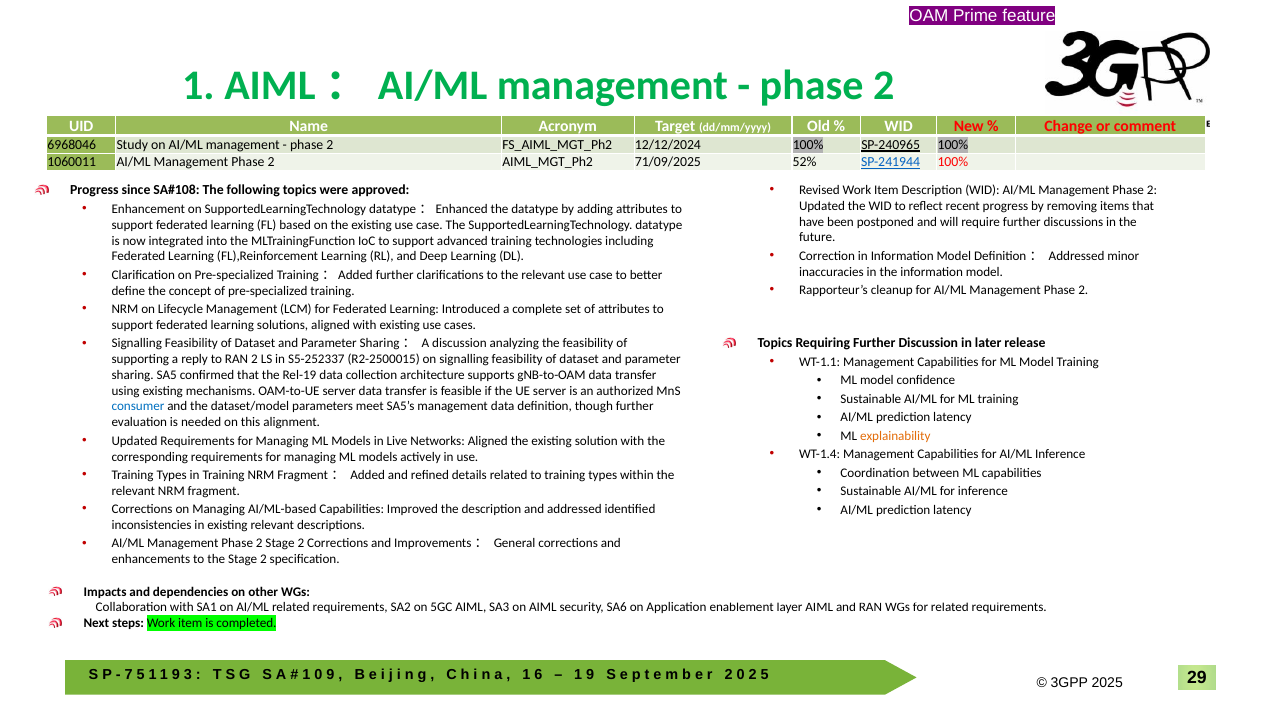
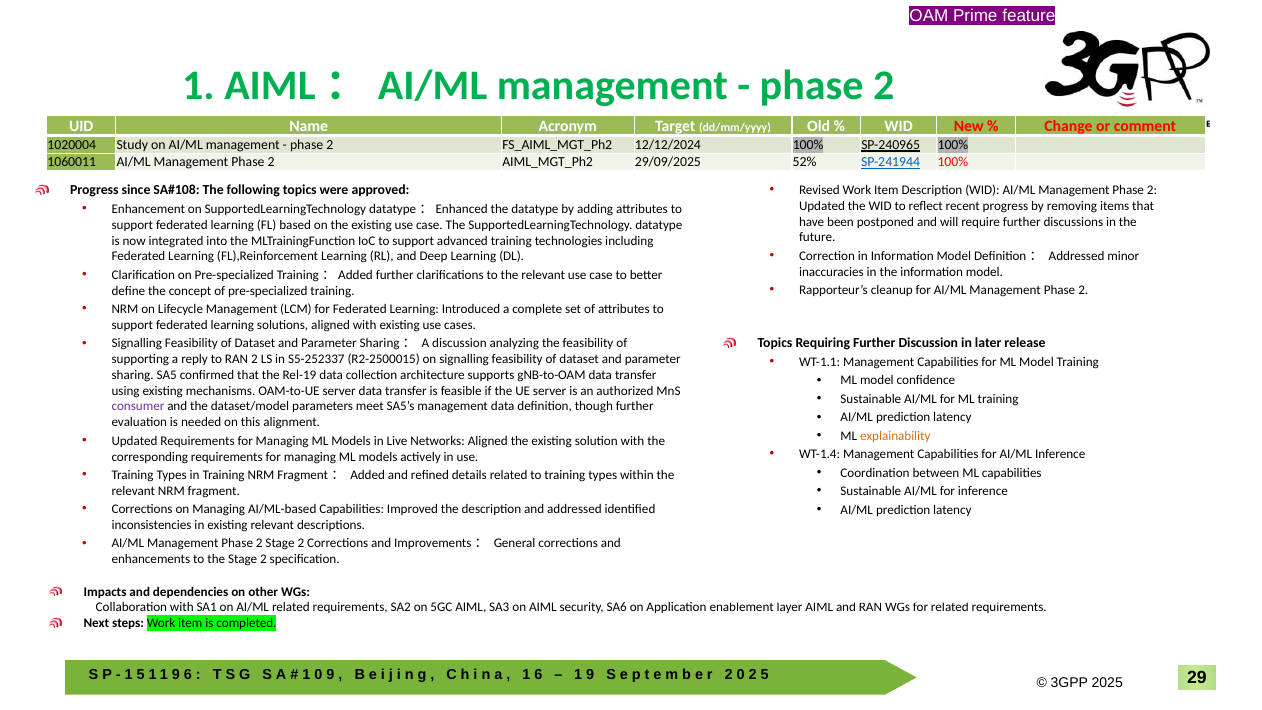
6968046: 6968046 -> 1020004
71/09/2025: 71/09/2025 -> 29/09/2025
consumer colour: blue -> purple
7 at (129, 674): 7 -> 1
3 at (188, 674): 3 -> 6
